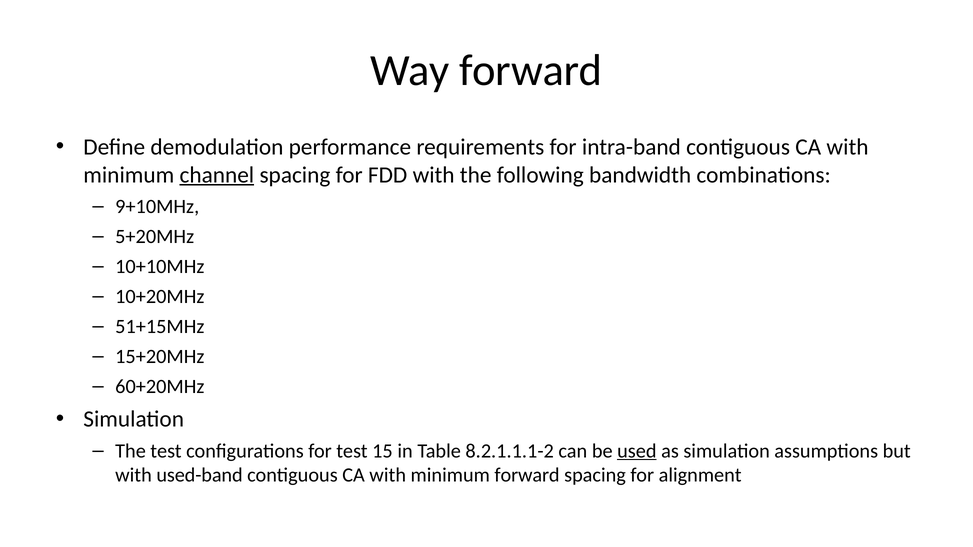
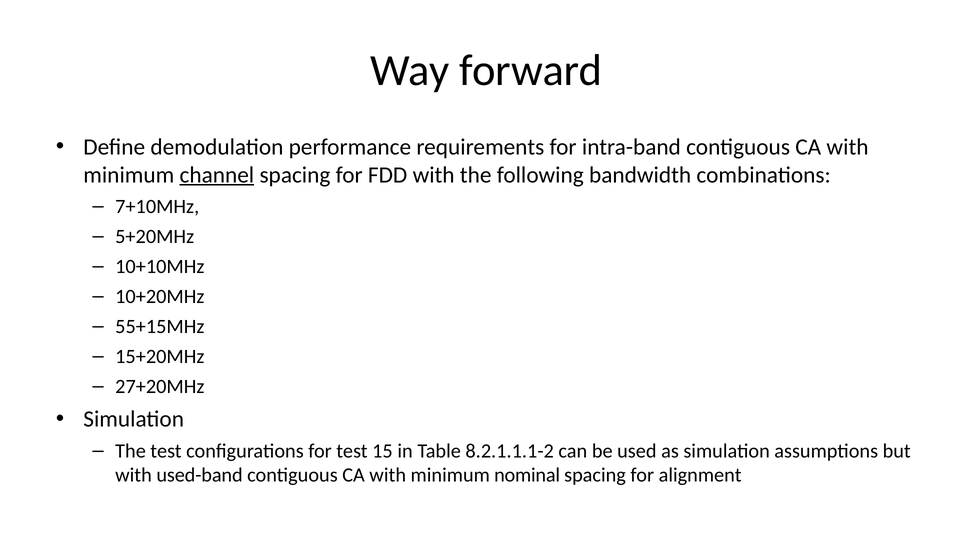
9+10MHz: 9+10MHz -> 7+10MHz
51+15MHz: 51+15MHz -> 55+15MHz
60+20MHz: 60+20MHz -> 27+20MHz
used underline: present -> none
minimum forward: forward -> nominal
